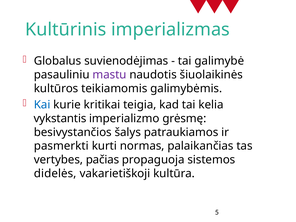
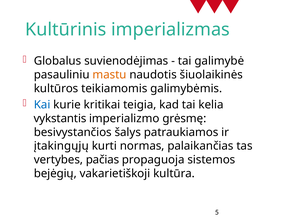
mastu colour: purple -> orange
pasmerkti: pasmerkti -> įtakingųjų
didelės: didelės -> bejėgių
